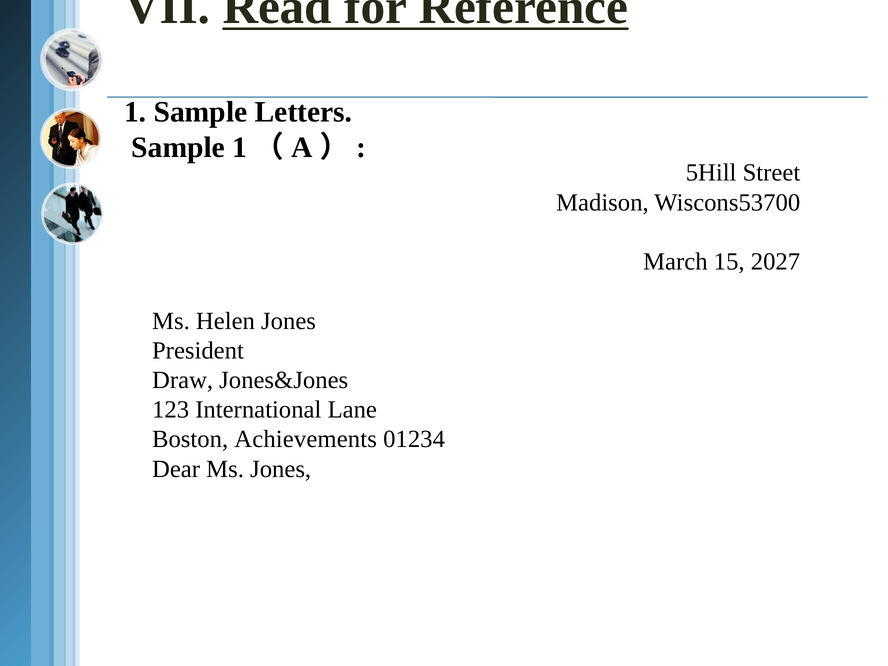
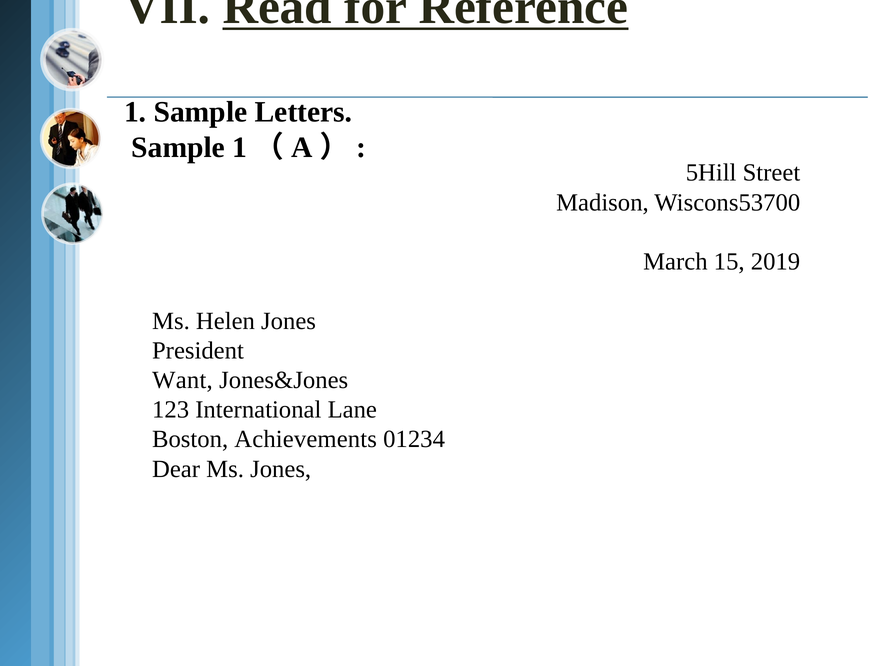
2027: 2027 -> 2019
Draw: Draw -> Want
